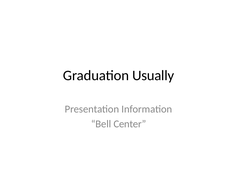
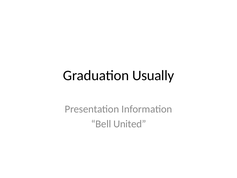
Center: Center -> United
